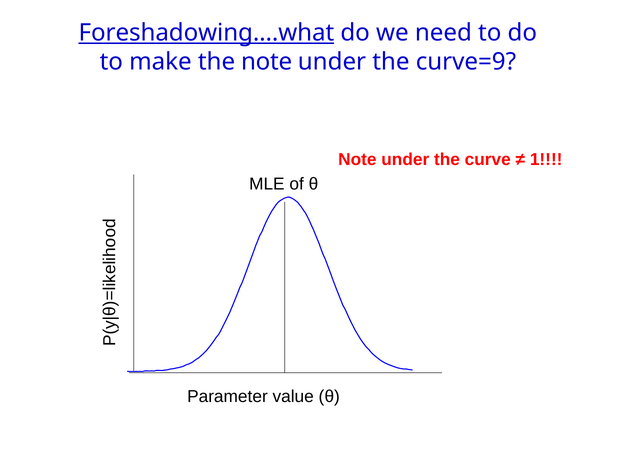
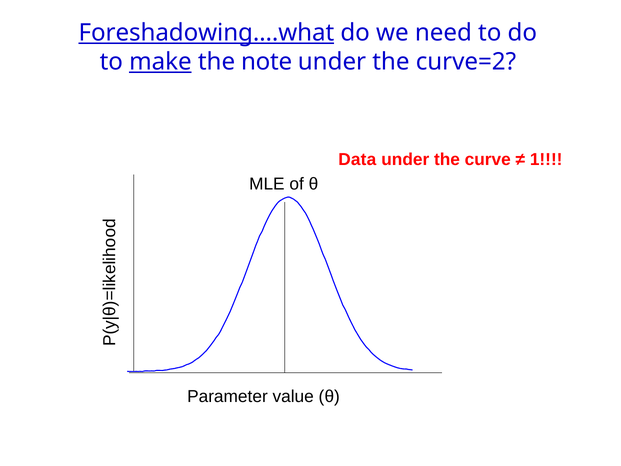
make underline: none -> present
curve=9: curve=9 -> curve=2
Note at (357, 160): Note -> Data
